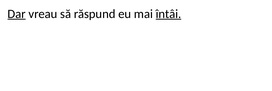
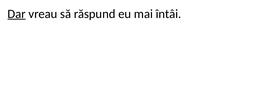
întâi underline: present -> none
